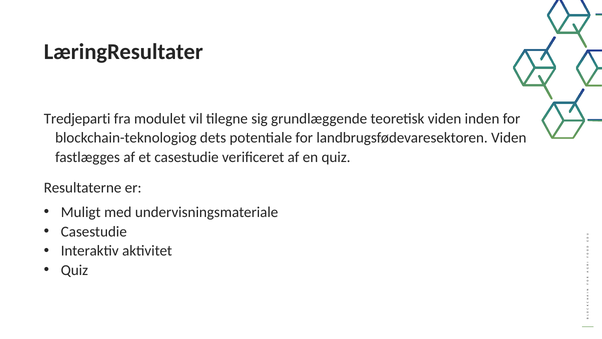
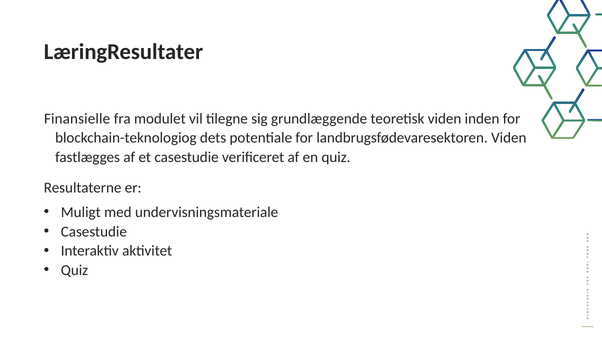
Tredjeparti: Tredjeparti -> Finansielle
